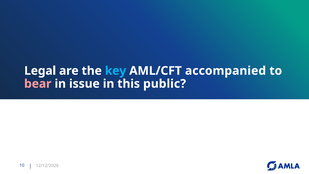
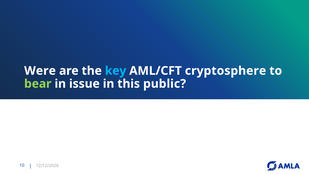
Legal: Legal -> Were
accompanied: accompanied -> cryptosphere
bear colour: pink -> light green
